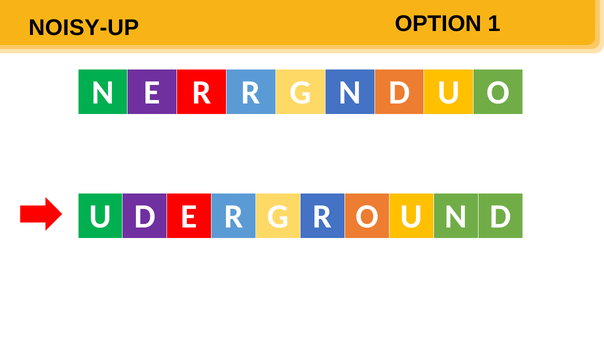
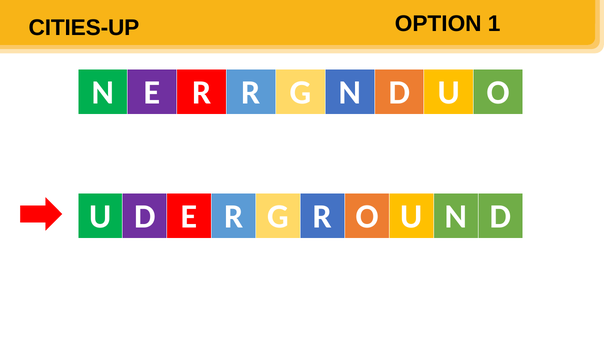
NOISY-UP: NOISY-UP -> CITIES-UP
